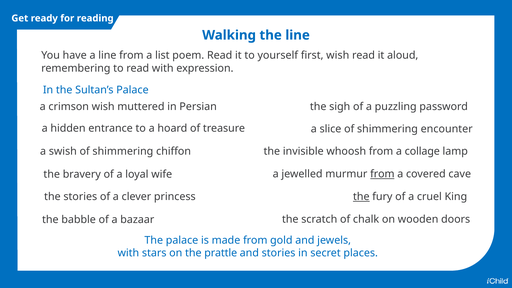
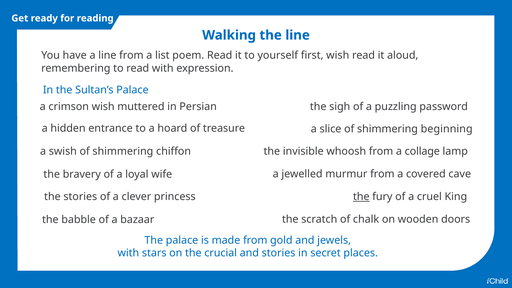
encounter: encounter -> beginning
from at (382, 174) underline: present -> none
prattle: prattle -> crucial
